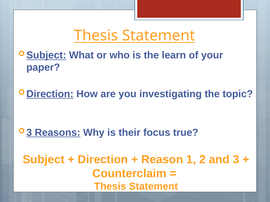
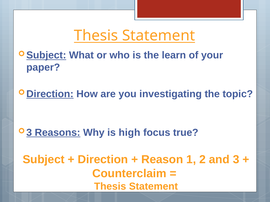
their: their -> high
